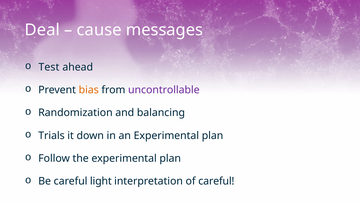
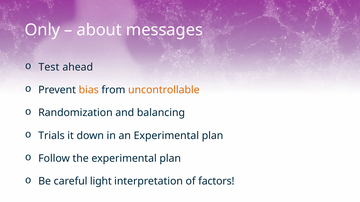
Deal: Deal -> Only
cause: cause -> about
uncontrollable colour: purple -> orange
of careful: careful -> factors
